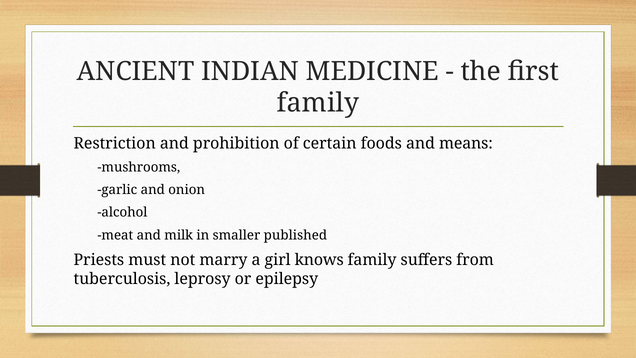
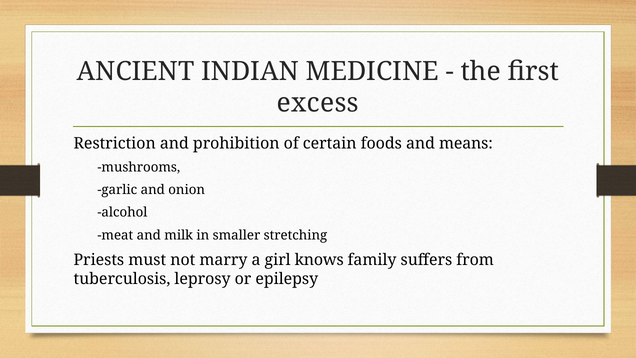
family at (318, 103): family -> excess
published: published -> stretching
